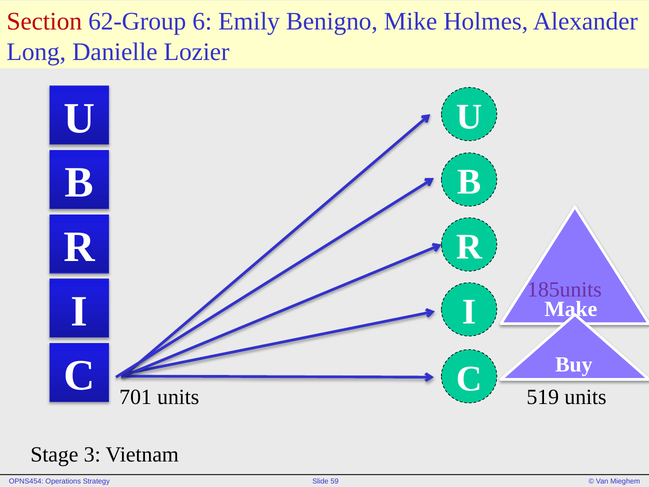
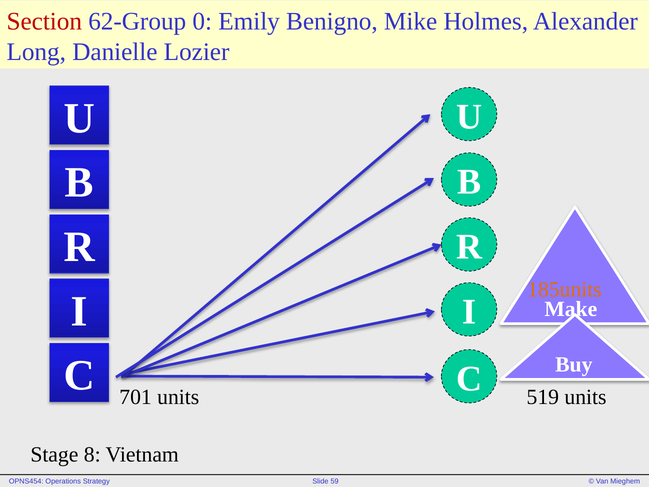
6: 6 -> 0
185units colour: purple -> orange
3: 3 -> 8
